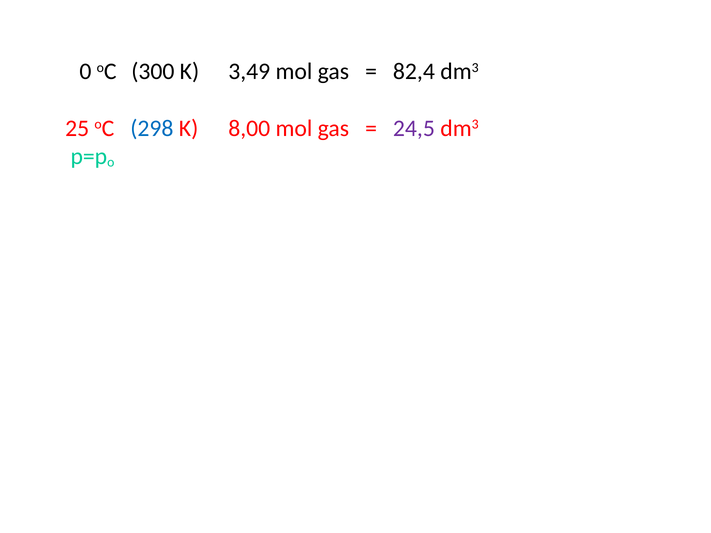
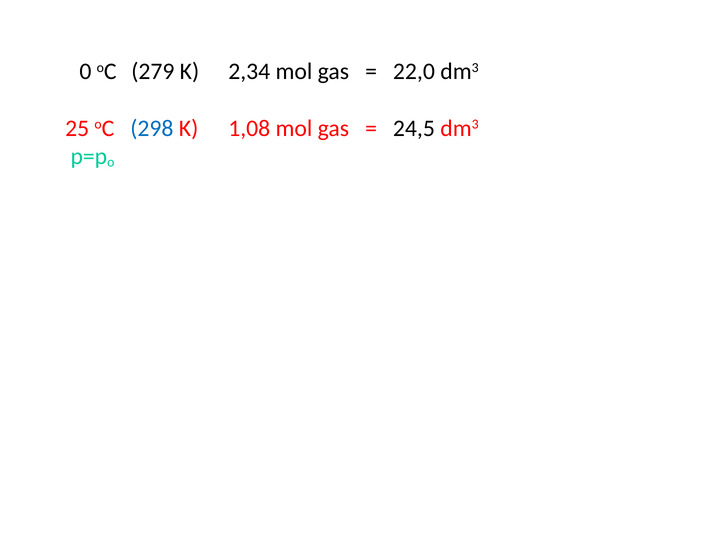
300: 300 -> 279
3,49: 3,49 -> 2,34
82,4: 82,4 -> 22,0
8,00: 8,00 -> 1,08
24,5 colour: purple -> black
